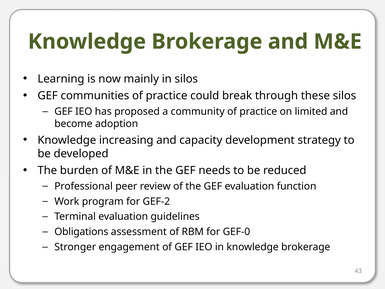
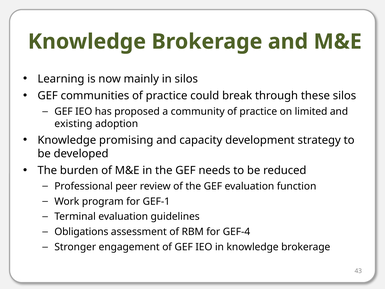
become: become -> existing
increasing: increasing -> promising
GEF-2: GEF-2 -> GEF-1
GEF-0: GEF-0 -> GEF-4
